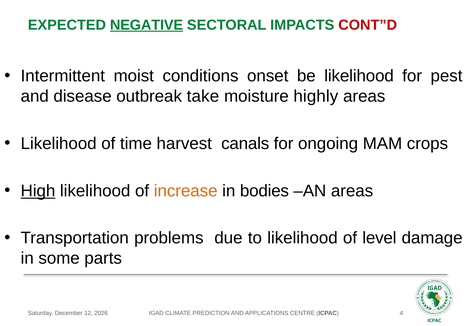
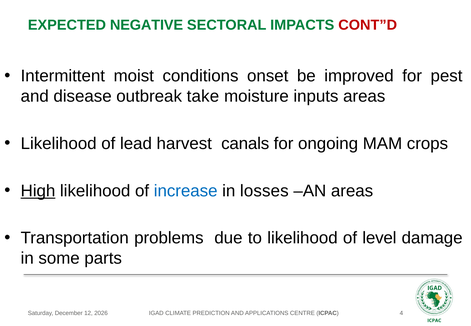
NEGATIVE underline: present -> none
be likelihood: likelihood -> improved
highly: highly -> inputs
time: time -> lead
increase colour: orange -> blue
bodies: bodies -> losses
